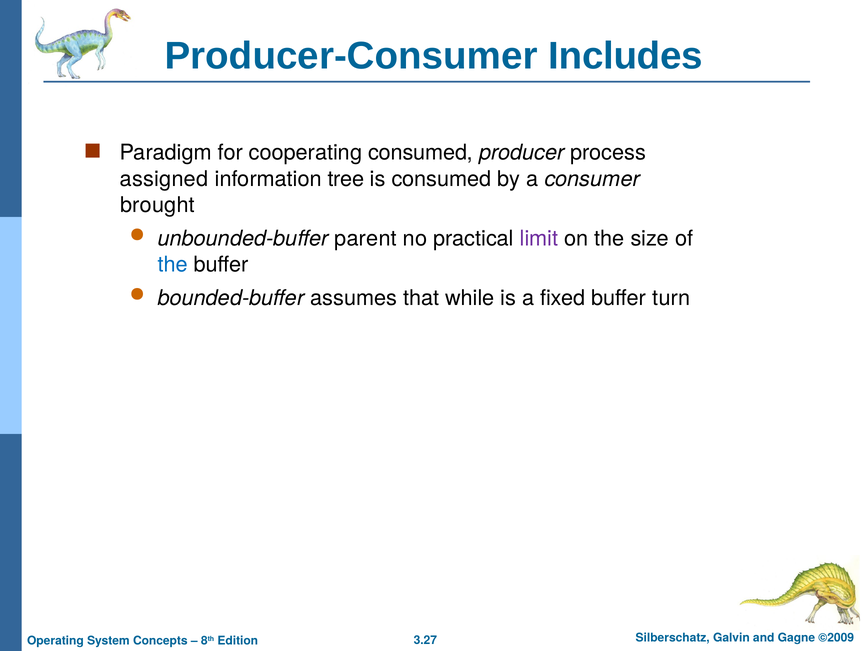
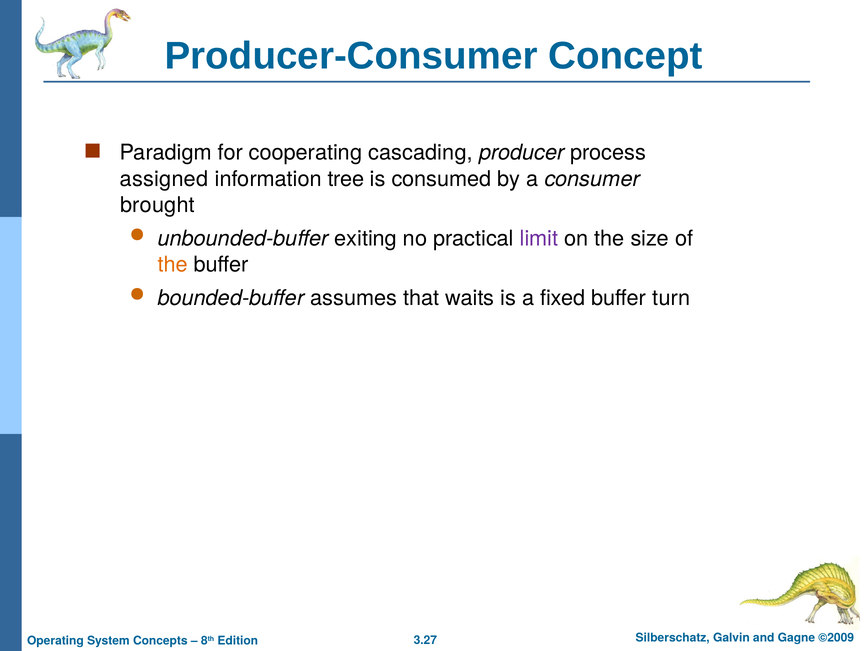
Includes: Includes -> Concept
cooperating consumed: consumed -> cascading
parent: parent -> exiting
the at (173, 265) colour: blue -> orange
while: while -> waits
